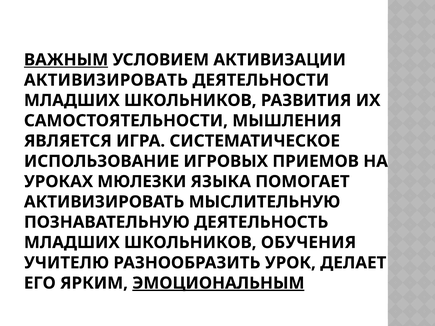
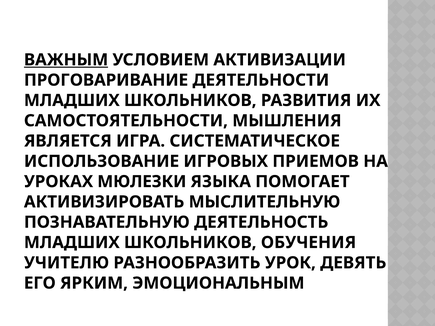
АКТИВИЗИРОВАТЬ at (106, 80): АКТИВИЗИРОВАТЬ -> ПРОГОВАРИВАНИЕ
ДЕЛАЕТ: ДЕЛАЕТ -> ДЕВЯТЬ
ЭМОЦИОНАЛЬНЫМ underline: present -> none
